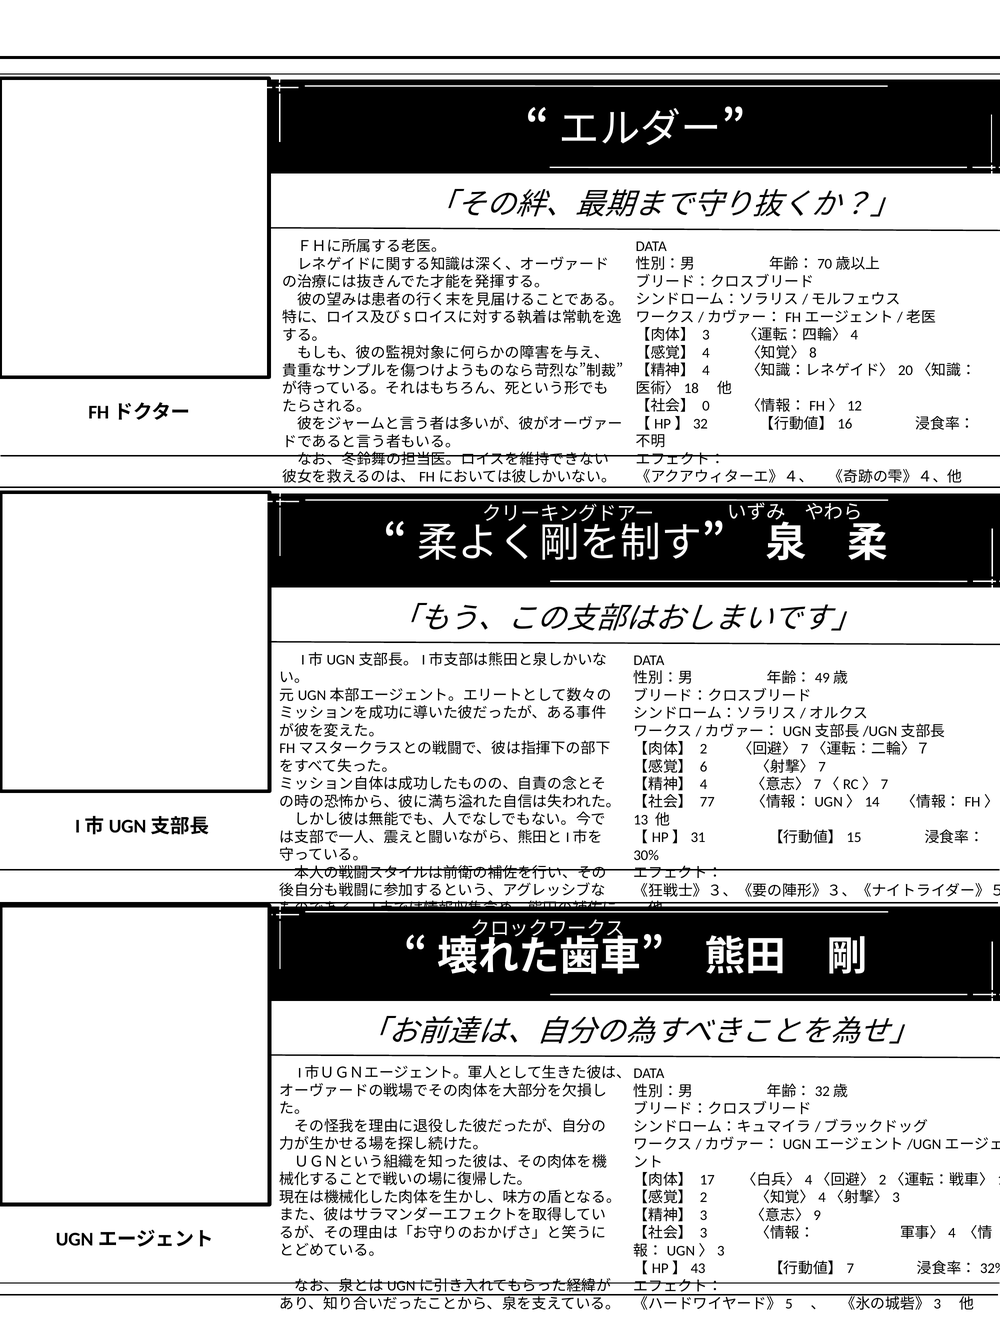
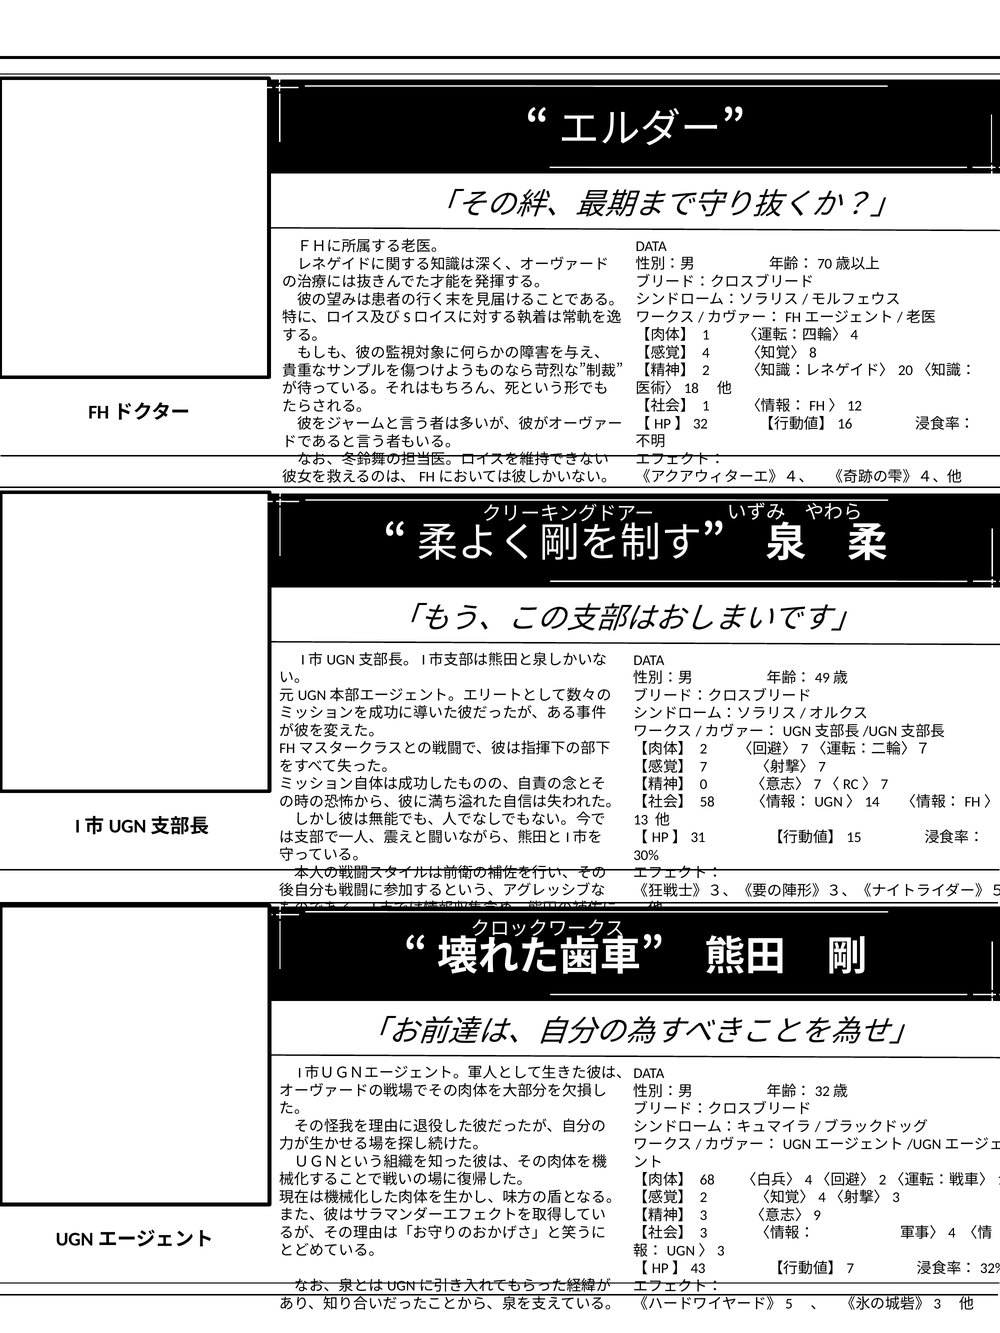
3 at (706, 335): 3 -> 1
4 at (706, 371): 4 -> 2
0 at (706, 406): 0 -> 1
6 at (704, 767): 6 -> 7
4 at (704, 785): 4 -> 0
77: 77 -> 58
17: 17 -> 68
